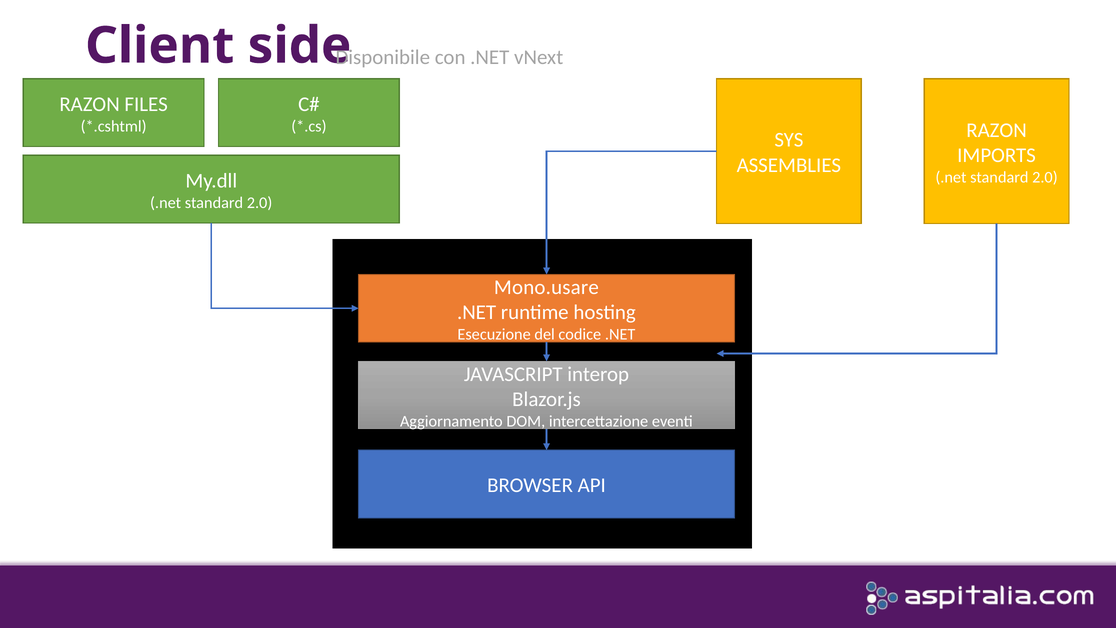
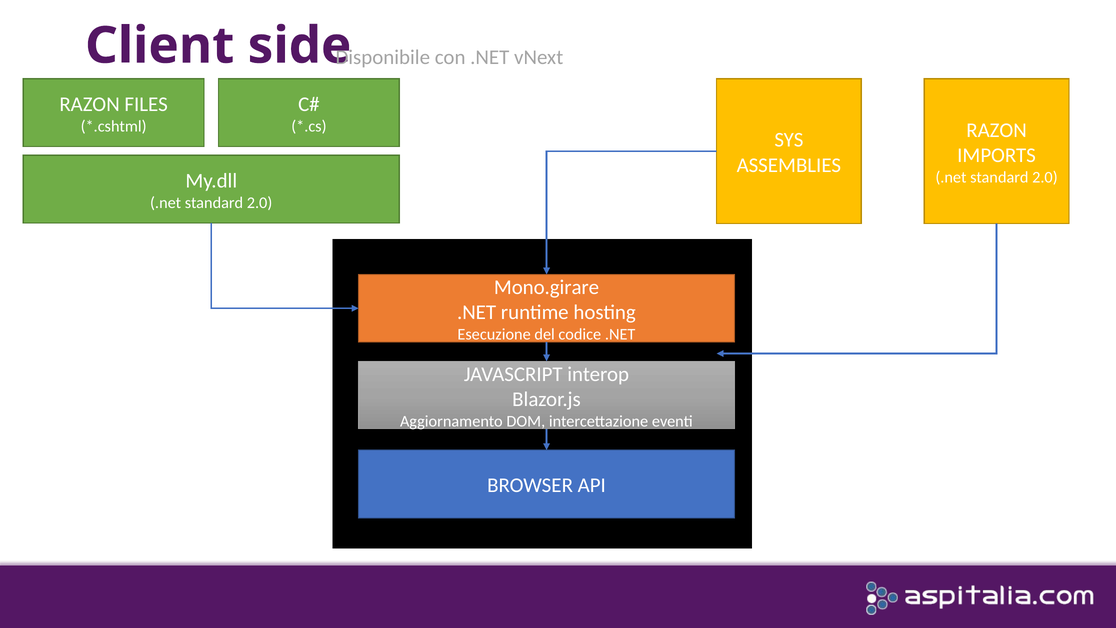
Mono.usare: Mono.usare -> Mono.girare
